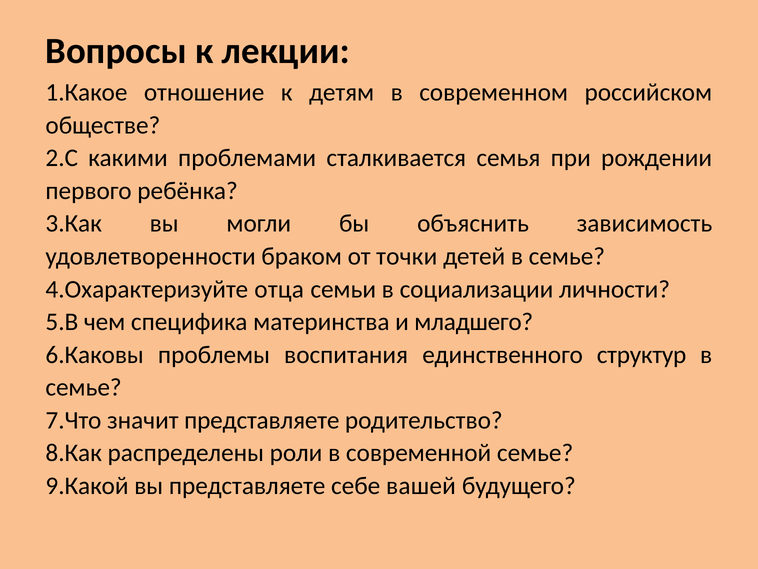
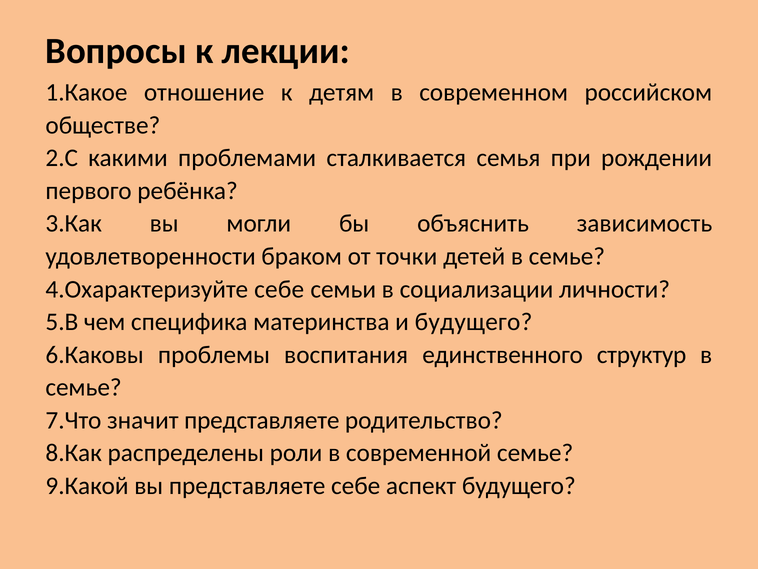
отца at (279, 289): отца -> себе
и младшего: младшего -> будущего
вашей: вашей -> аспект
